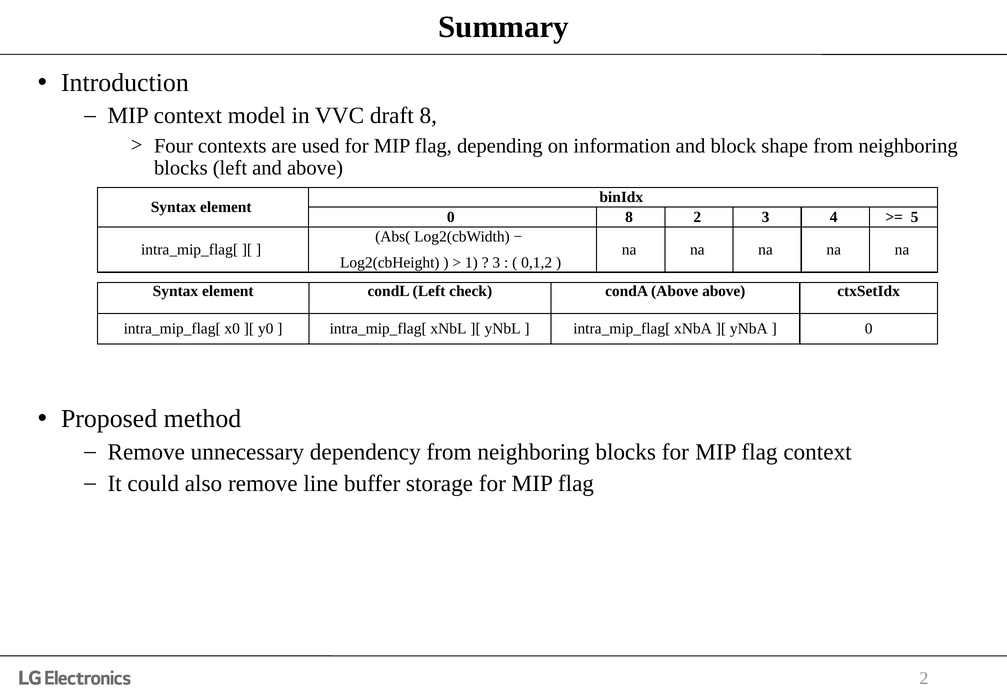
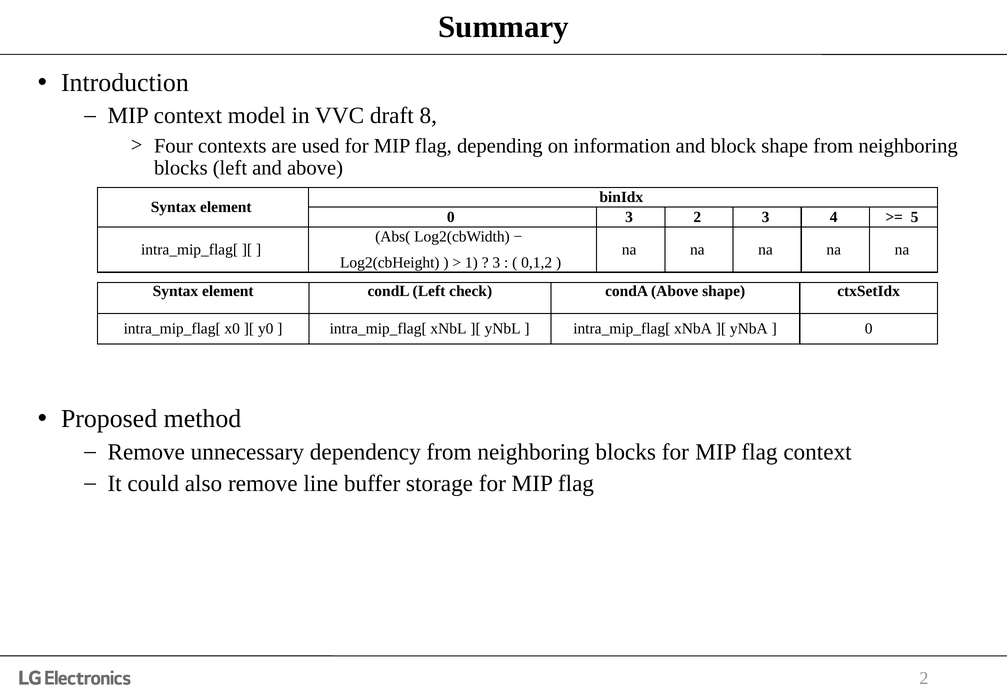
0 8: 8 -> 3
Above above: above -> shape
